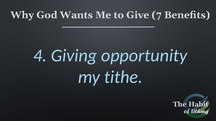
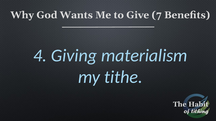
opportunity: opportunity -> materialism
